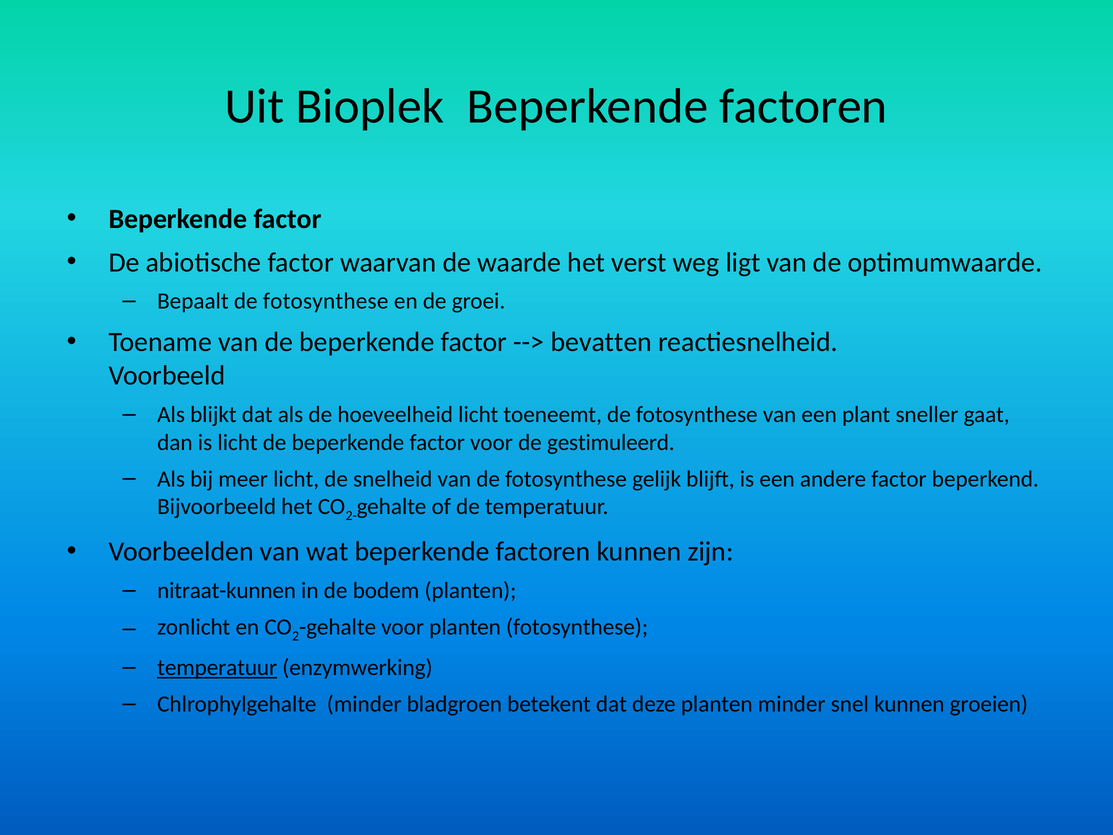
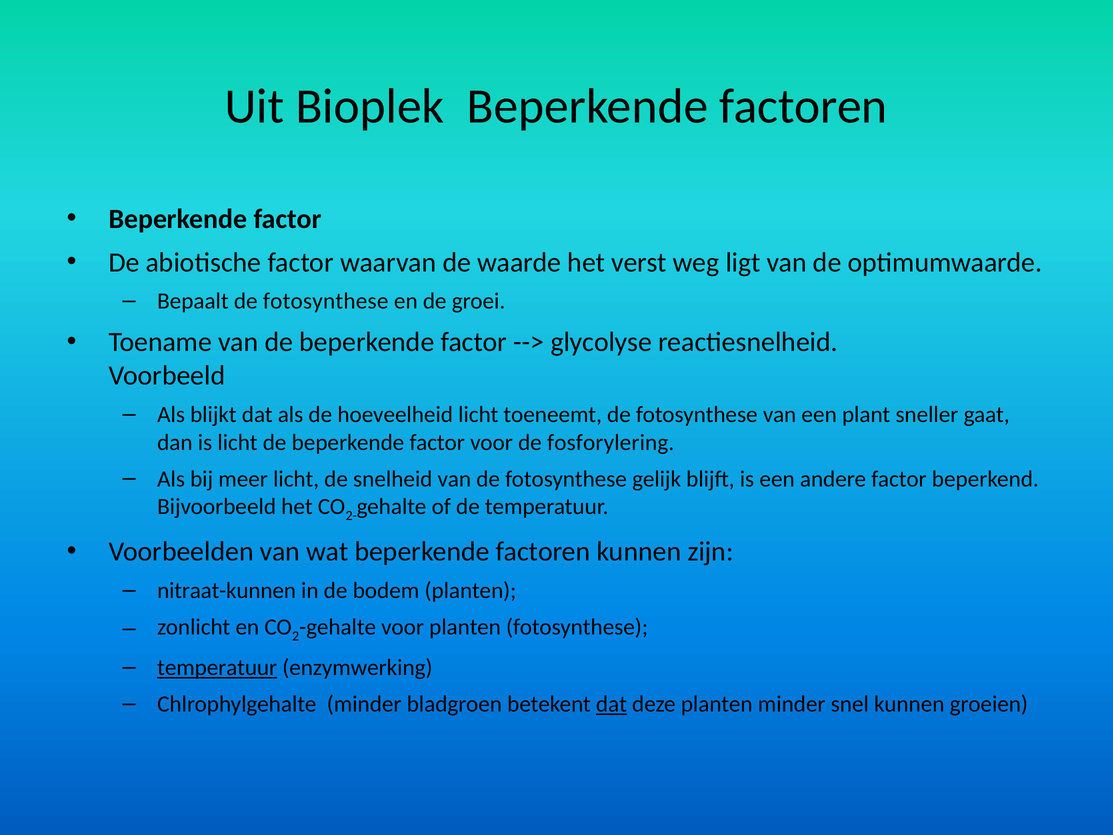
bevatten: bevatten -> glycolyse
gestimuleerd: gestimuleerd -> fosforylering
dat at (611, 704) underline: none -> present
